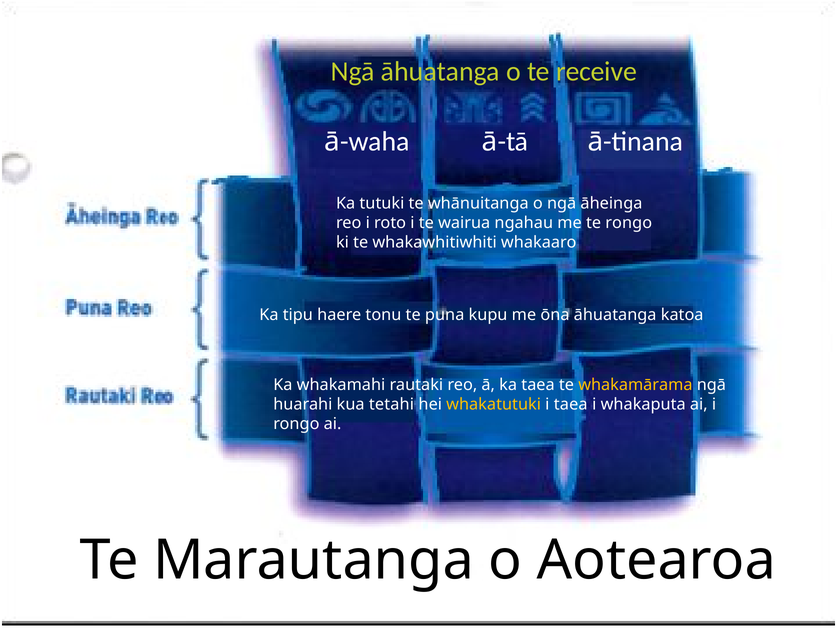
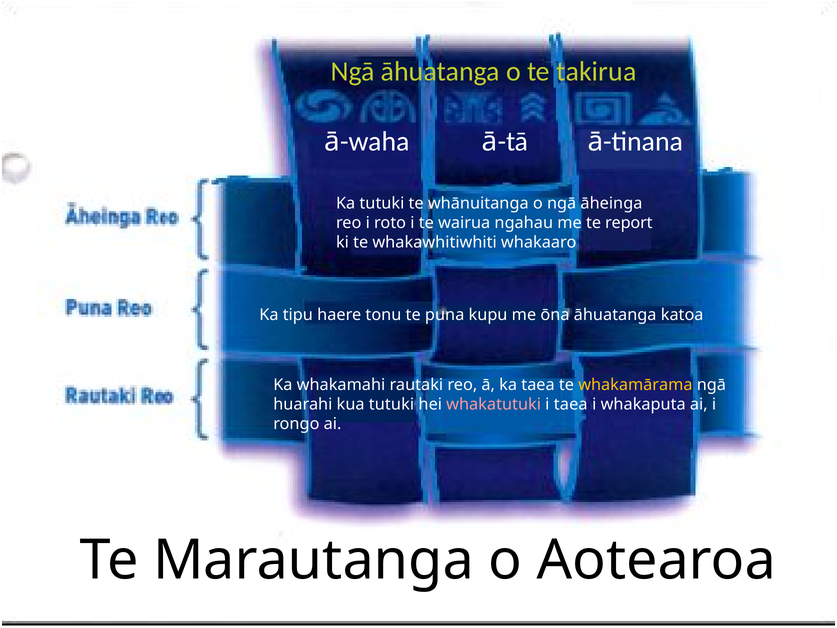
receive: receive -> takirua
te rongo: rongo -> report
kua tetahi: tetahi -> tutuki
whakatutuki colour: yellow -> pink
